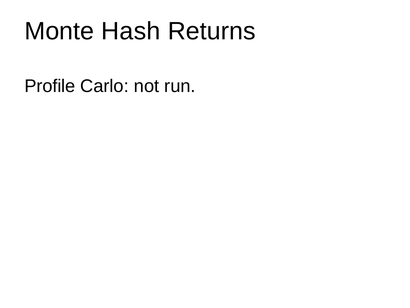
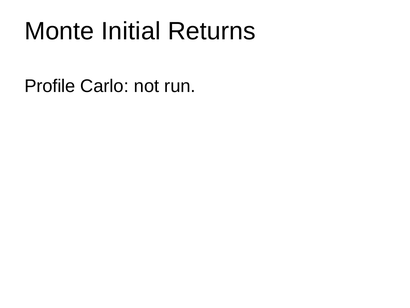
Hash: Hash -> Initial
